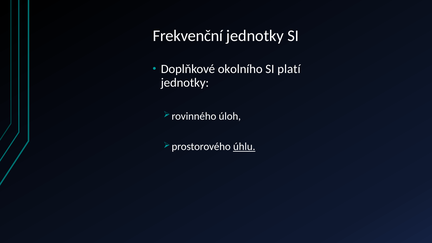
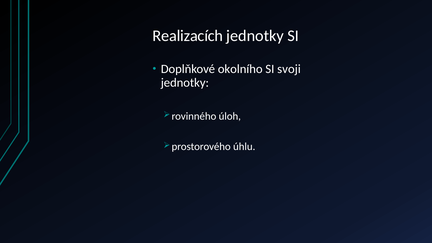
Frekvenční: Frekvenční -> Realizacích
platí: platí -> svoji
úhlu underline: present -> none
